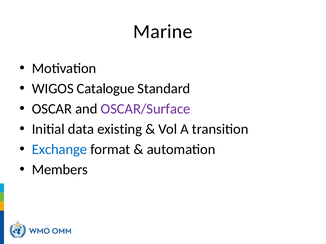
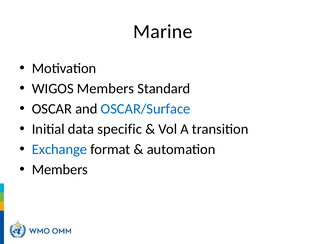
WIGOS Catalogue: Catalogue -> Members
OSCAR/Surface colour: purple -> blue
existing: existing -> specific
